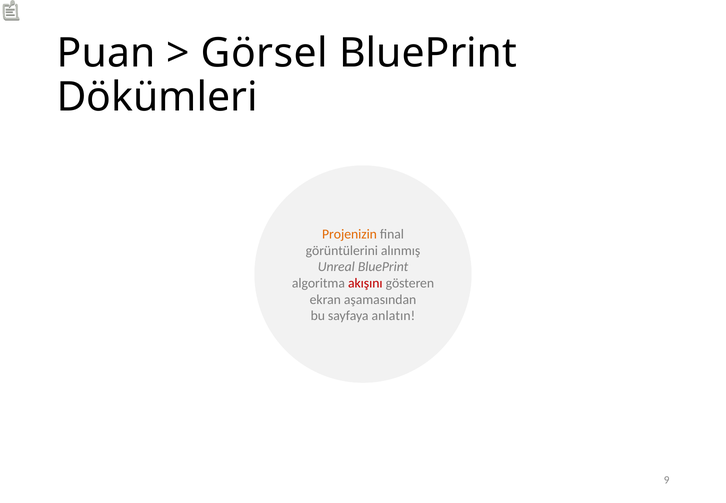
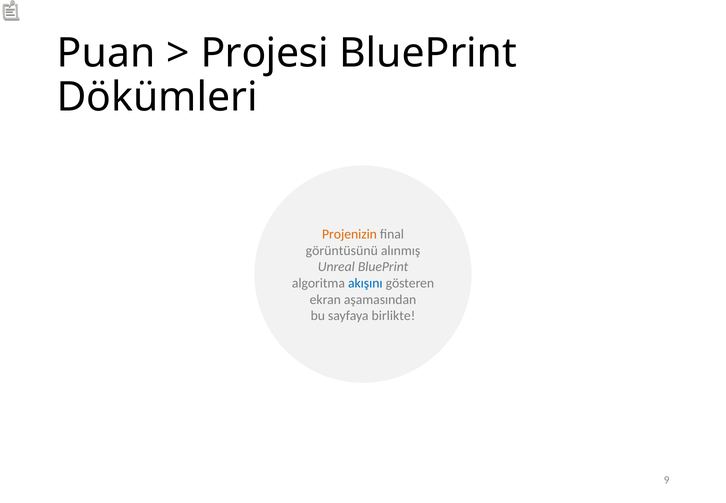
Görsel: Görsel -> Projesi
görüntülerini: görüntülerini -> görüntüsünü
akışını colour: red -> blue
anlatın: anlatın -> birlikte
